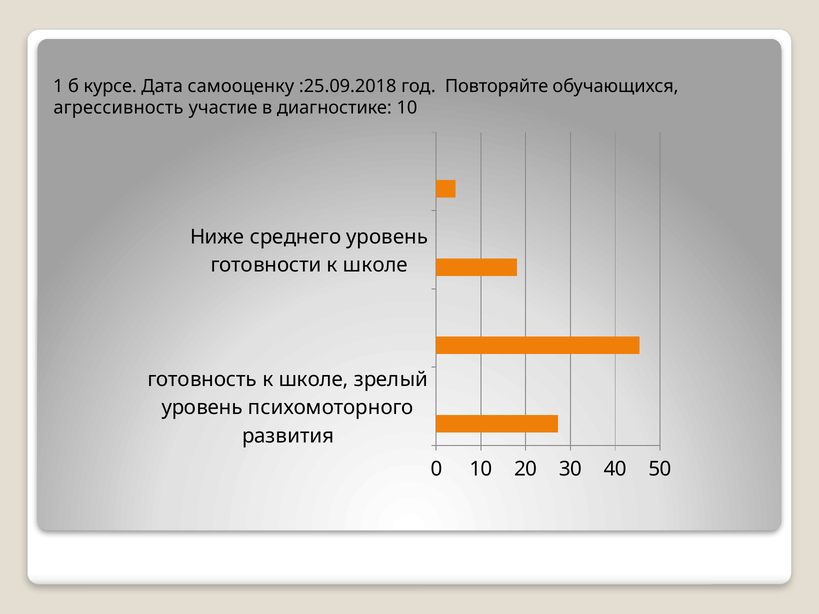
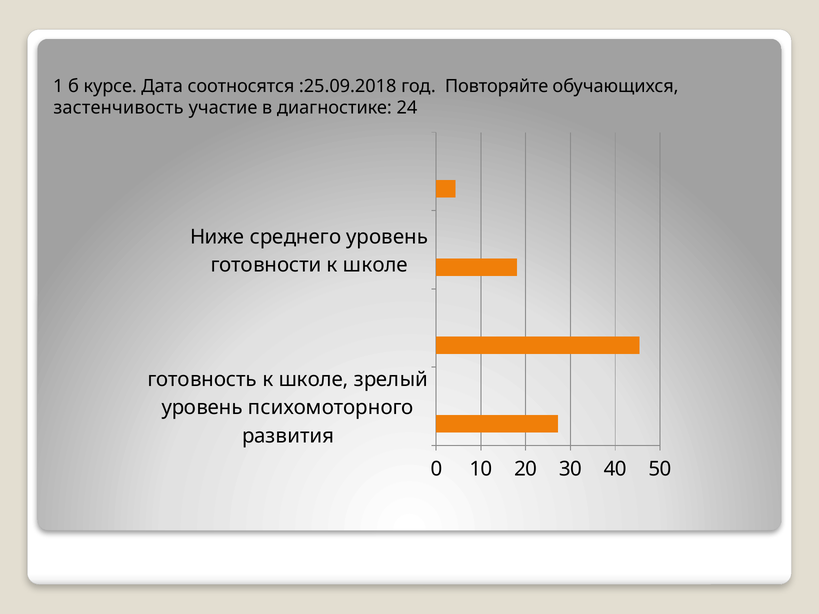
самооценку: самооценку -> соотносятся
агрессивность: агрессивность -> застенчивость
диагностике 10: 10 -> 24
